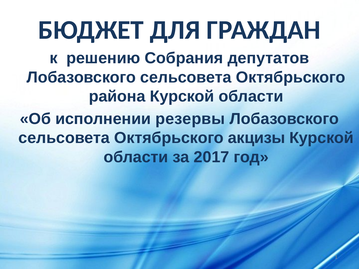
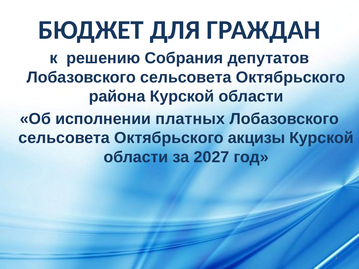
резервы: резервы -> платных
2017: 2017 -> 2027
